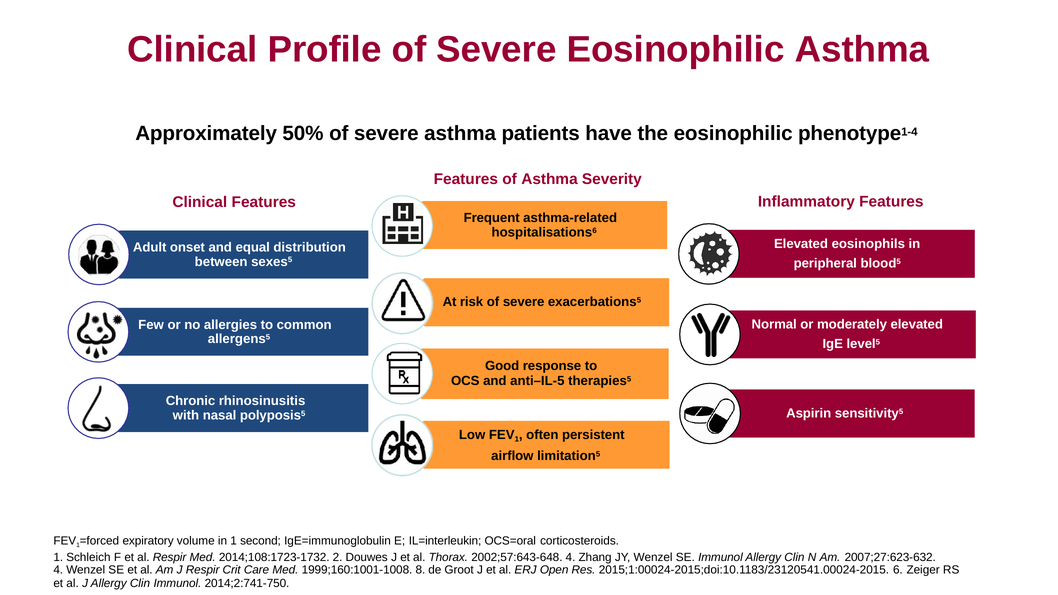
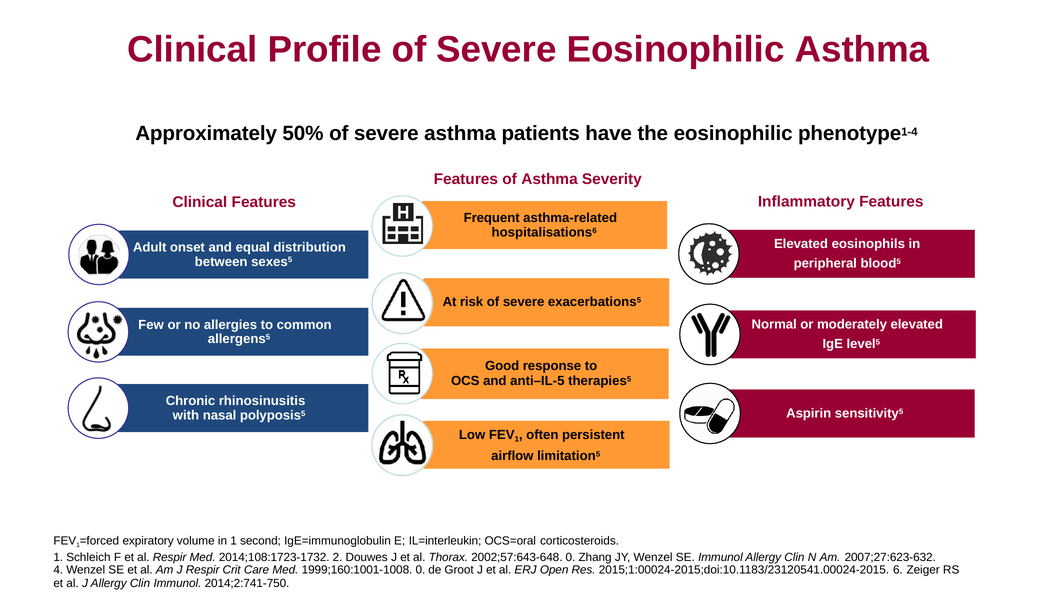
2002;57:643-648 4: 4 -> 0
1999;160:1001-1008 8: 8 -> 0
